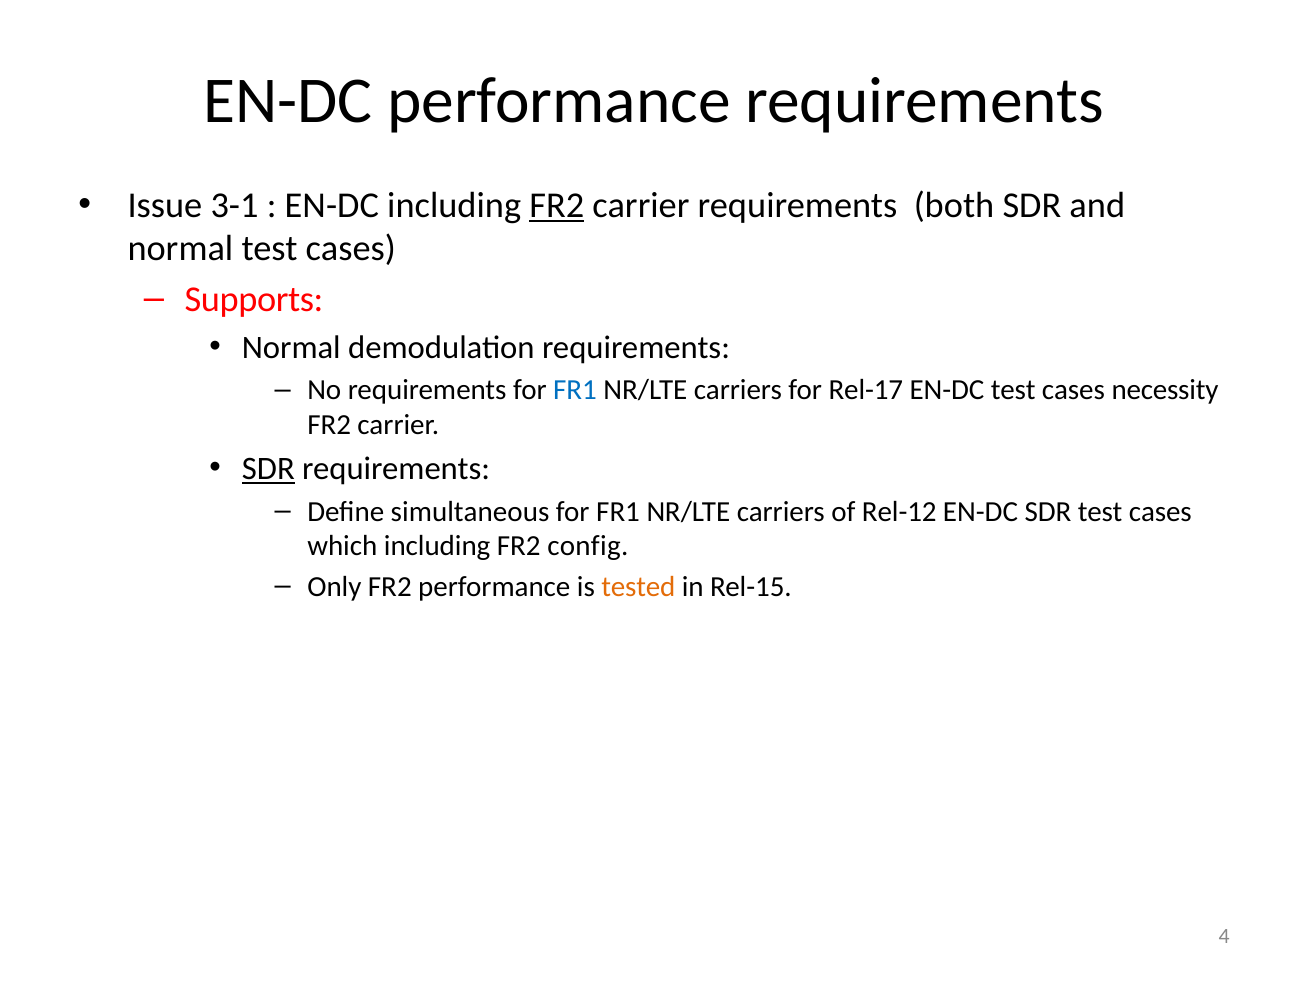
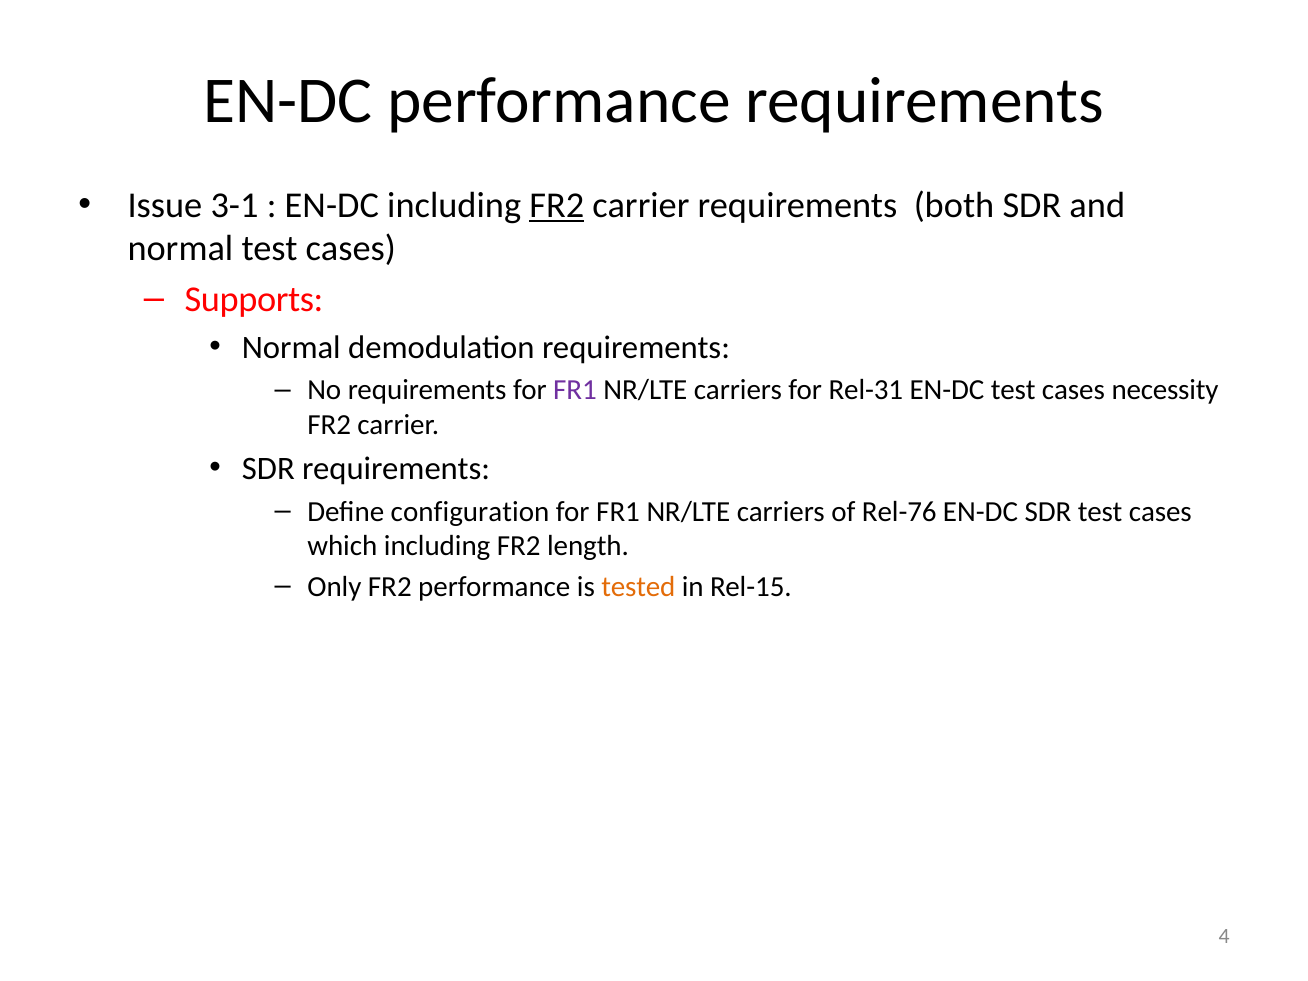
FR1 at (575, 390) colour: blue -> purple
Rel-17: Rel-17 -> Rel-31
SDR at (268, 469) underline: present -> none
simultaneous: simultaneous -> configuration
Rel-12: Rel-12 -> Rel-76
config: config -> length
